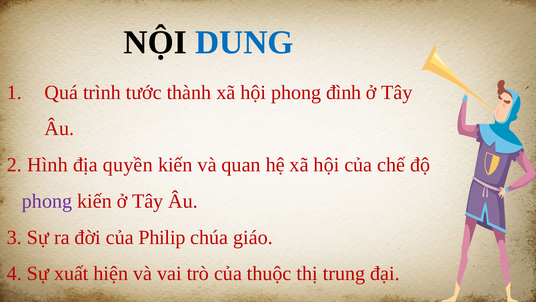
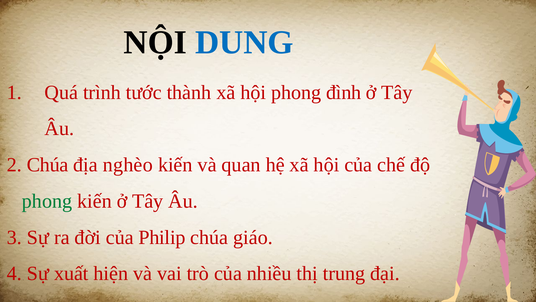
Hình at (47, 165): Hình -> Chúa
quyền: quyền -> nghèo
phong at (47, 201) colour: purple -> green
thuộc: thuộc -> nhiều
